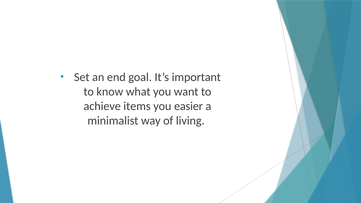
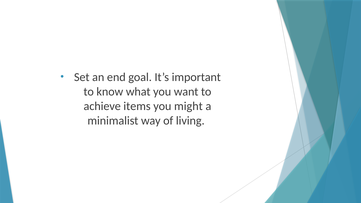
easier: easier -> might
